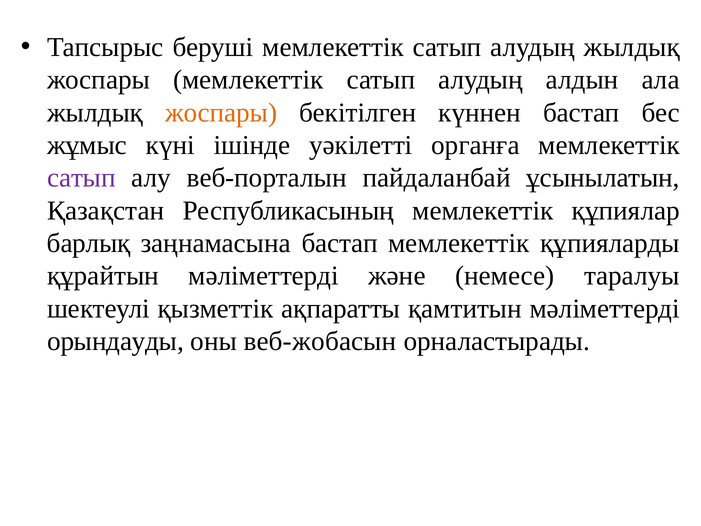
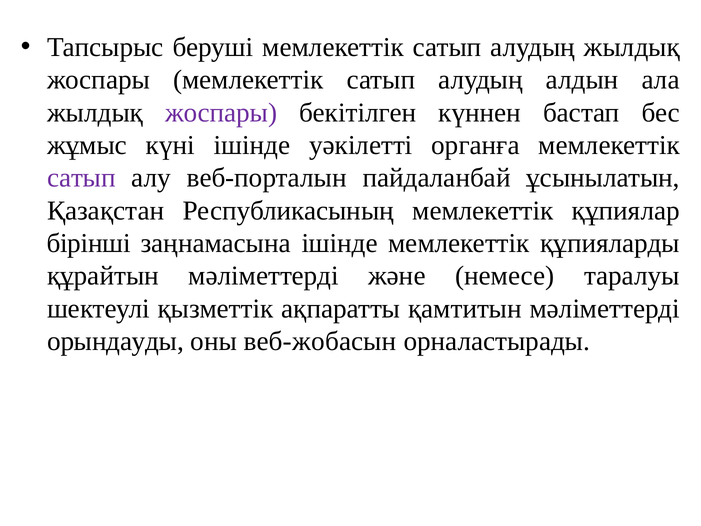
жоспары at (221, 113) colour: orange -> purple
барлық: барлық -> бірінші
заңнамасына бастап: бастап -> iшiнде
